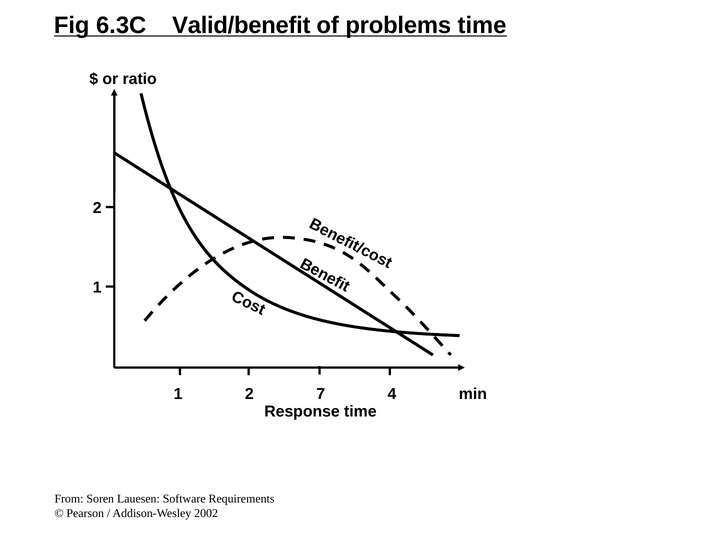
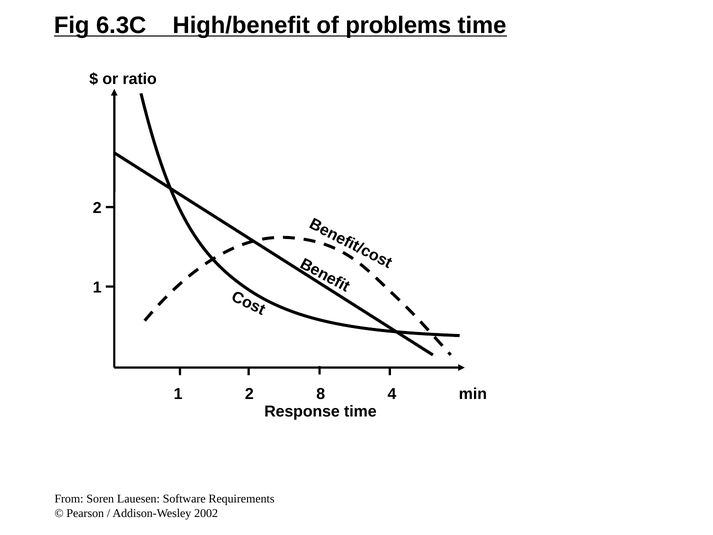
Valid/benefit: Valid/benefit -> High/benefit
7: 7 -> 8
